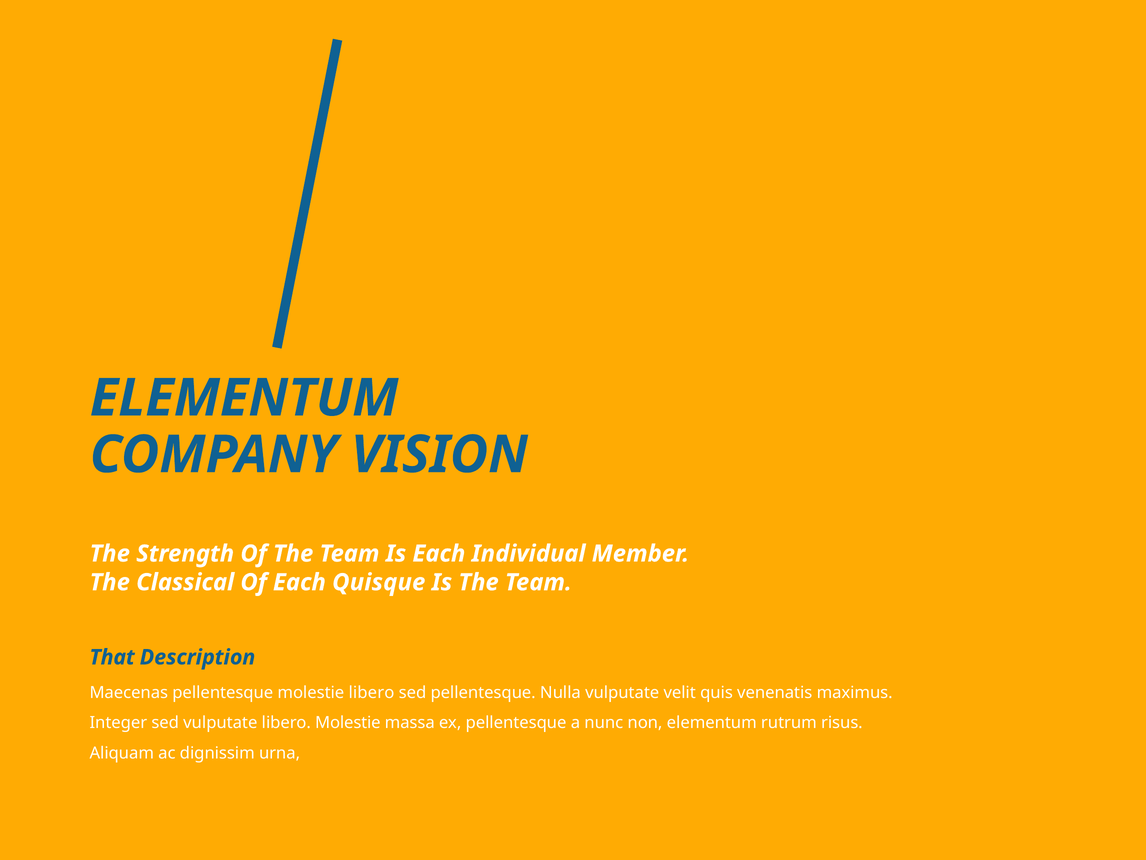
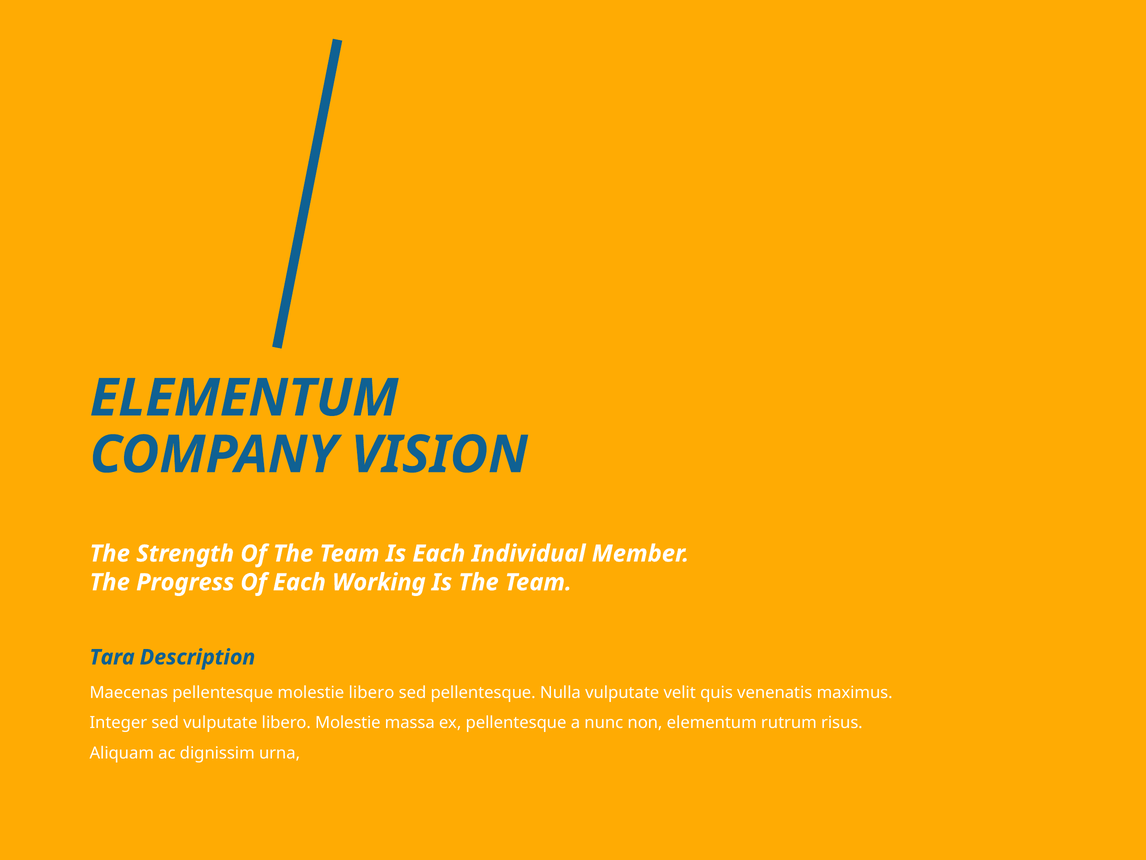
Classical: Classical -> Progress
Quisque: Quisque -> Working
That: That -> Tara
